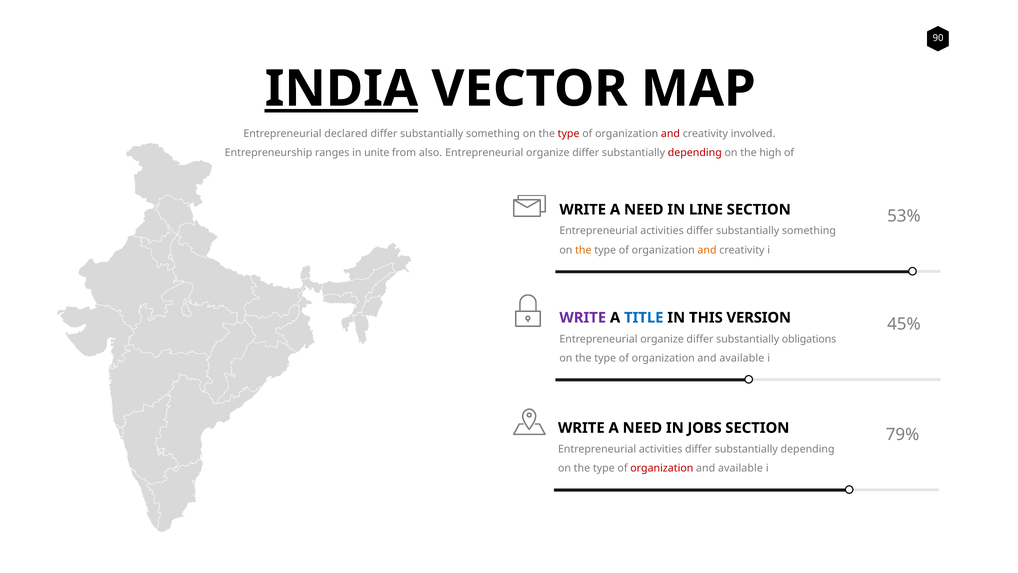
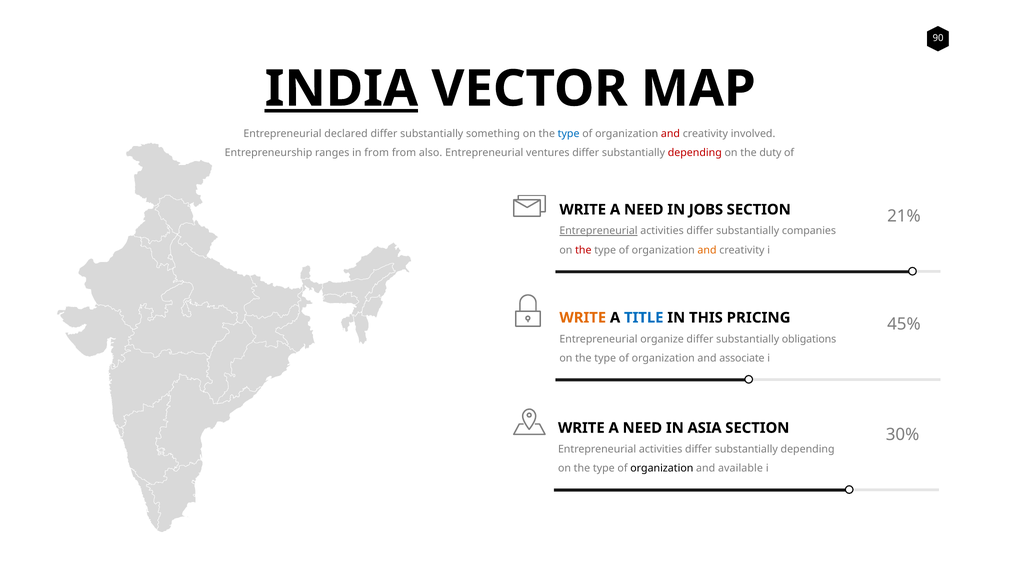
type at (569, 134) colour: red -> blue
in unite: unite -> from
organize at (548, 153): organize -> ventures
high: high -> duty
LINE: LINE -> JOBS
53%: 53% -> 21%
Entrepreneurial at (598, 231) underline: none -> present
activities differ substantially something: something -> companies
the at (583, 250) colour: orange -> red
WRITE at (583, 318) colour: purple -> orange
VERSION: VERSION -> PRICING
available at (742, 358): available -> associate
JOBS: JOBS -> ASIA
79%: 79% -> 30%
organization at (662, 468) colour: red -> black
